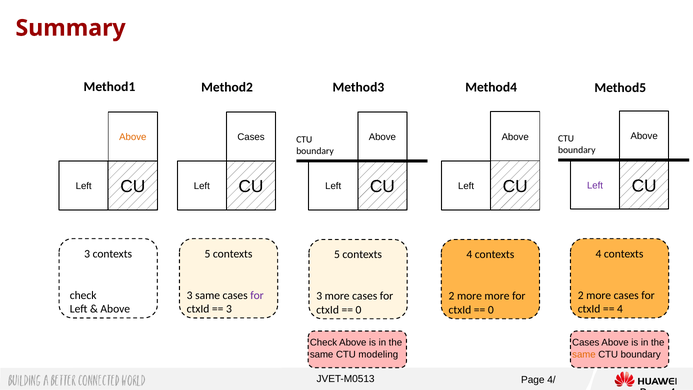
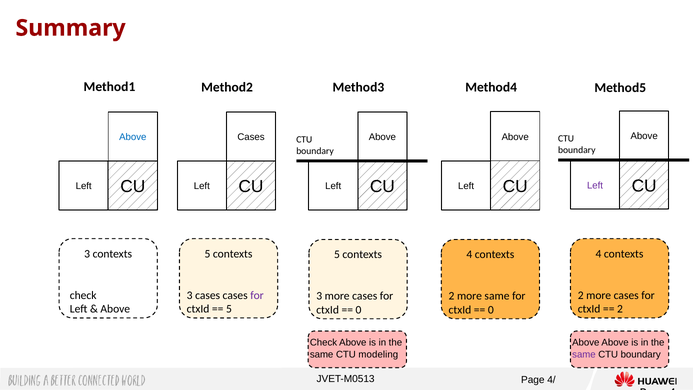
Above at (133, 137) colour: orange -> blue
3 same: same -> cases
more more: more -> same
3 at (229, 309): 3 -> 5
4 at (620, 309): 4 -> 2
Cases at (586, 343): Cases -> Above
same at (584, 354) colour: orange -> purple
